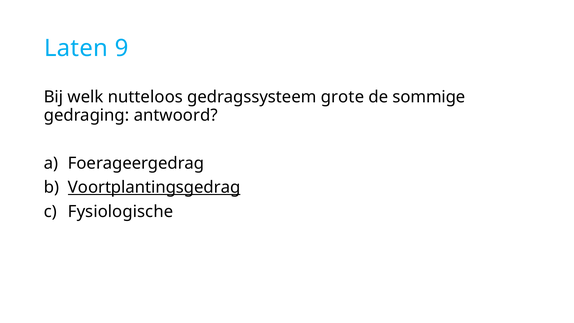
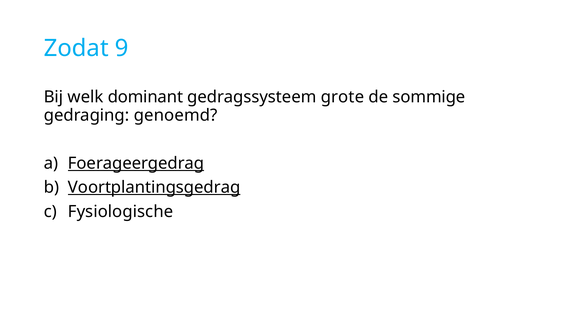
Laten: Laten -> Zodat
nutteloos: nutteloos -> dominant
antwoord: antwoord -> genoemd
Foerageergedrag underline: none -> present
